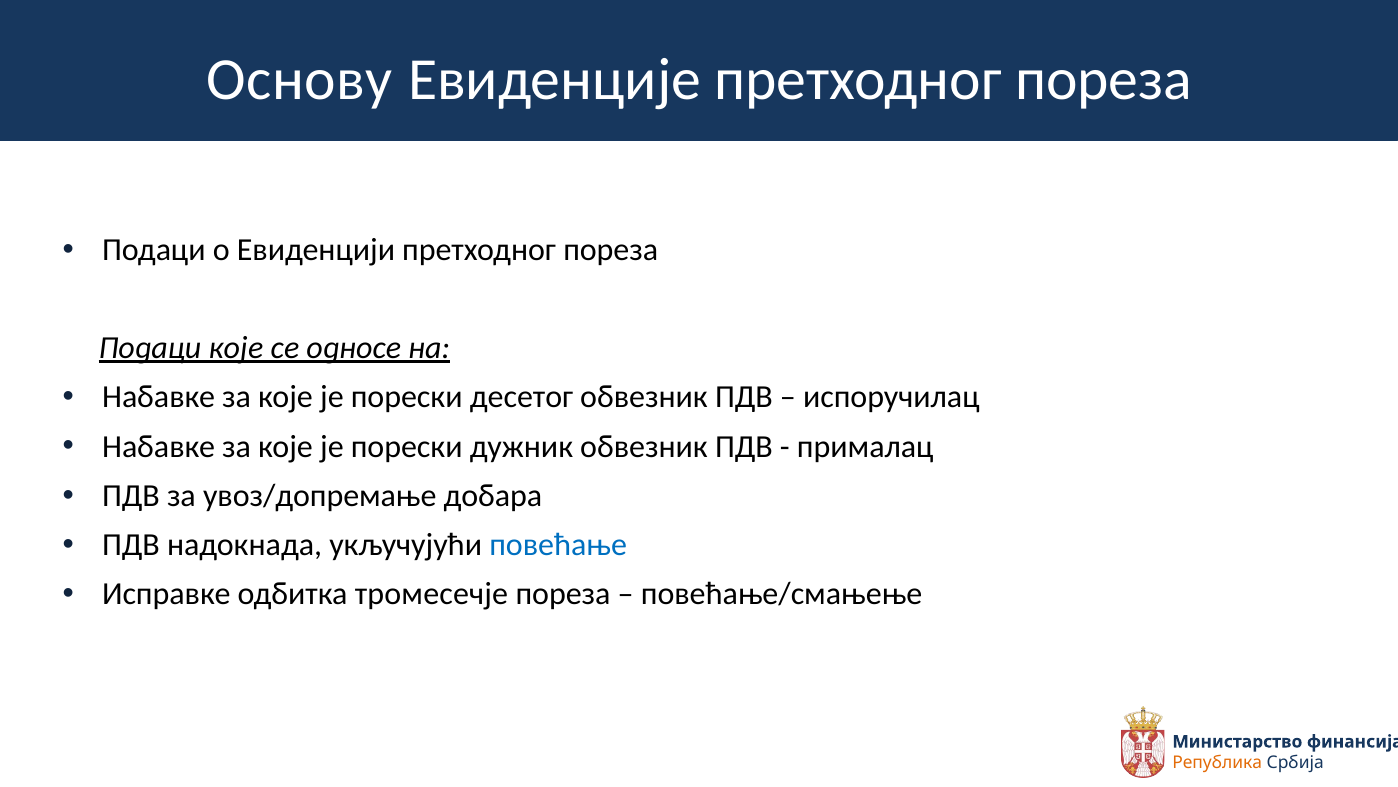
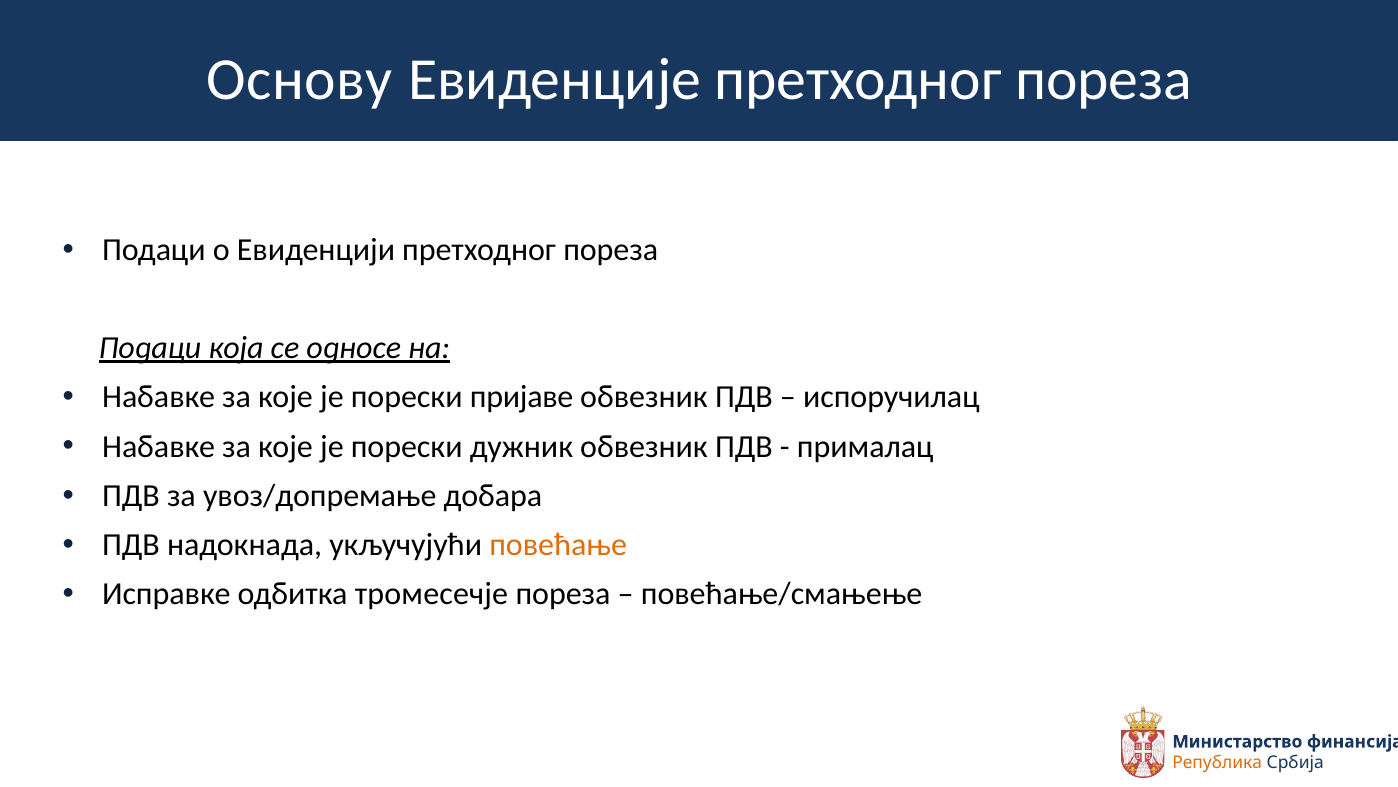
Подаци које: које -> која
десетог: десетог -> пријаве
повећање colour: blue -> orange
